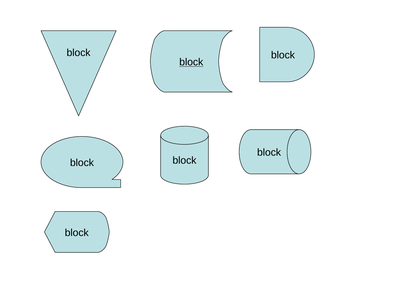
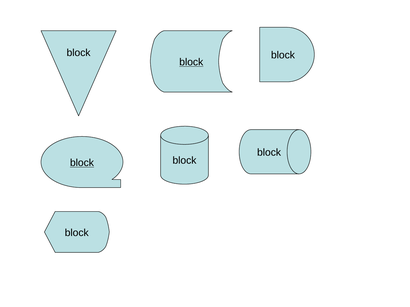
block at (82, 163) underline: none -> present
